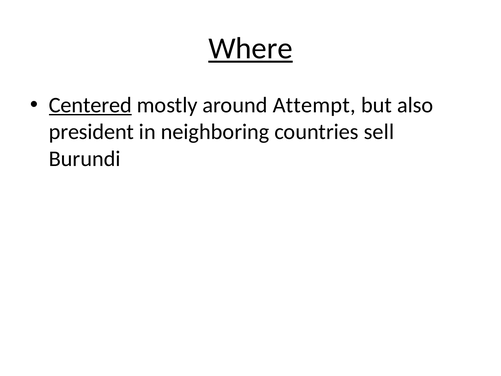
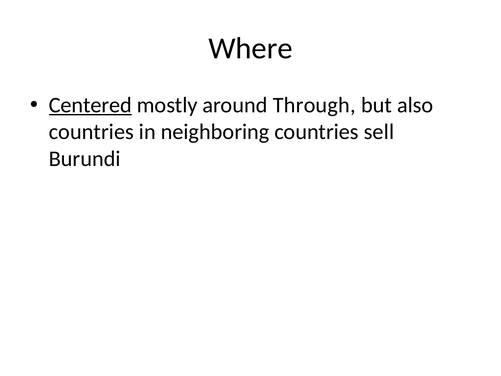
Where underline: present -> none
Attempt: Attempt -> Through
president at (91, 132): president -> countries
